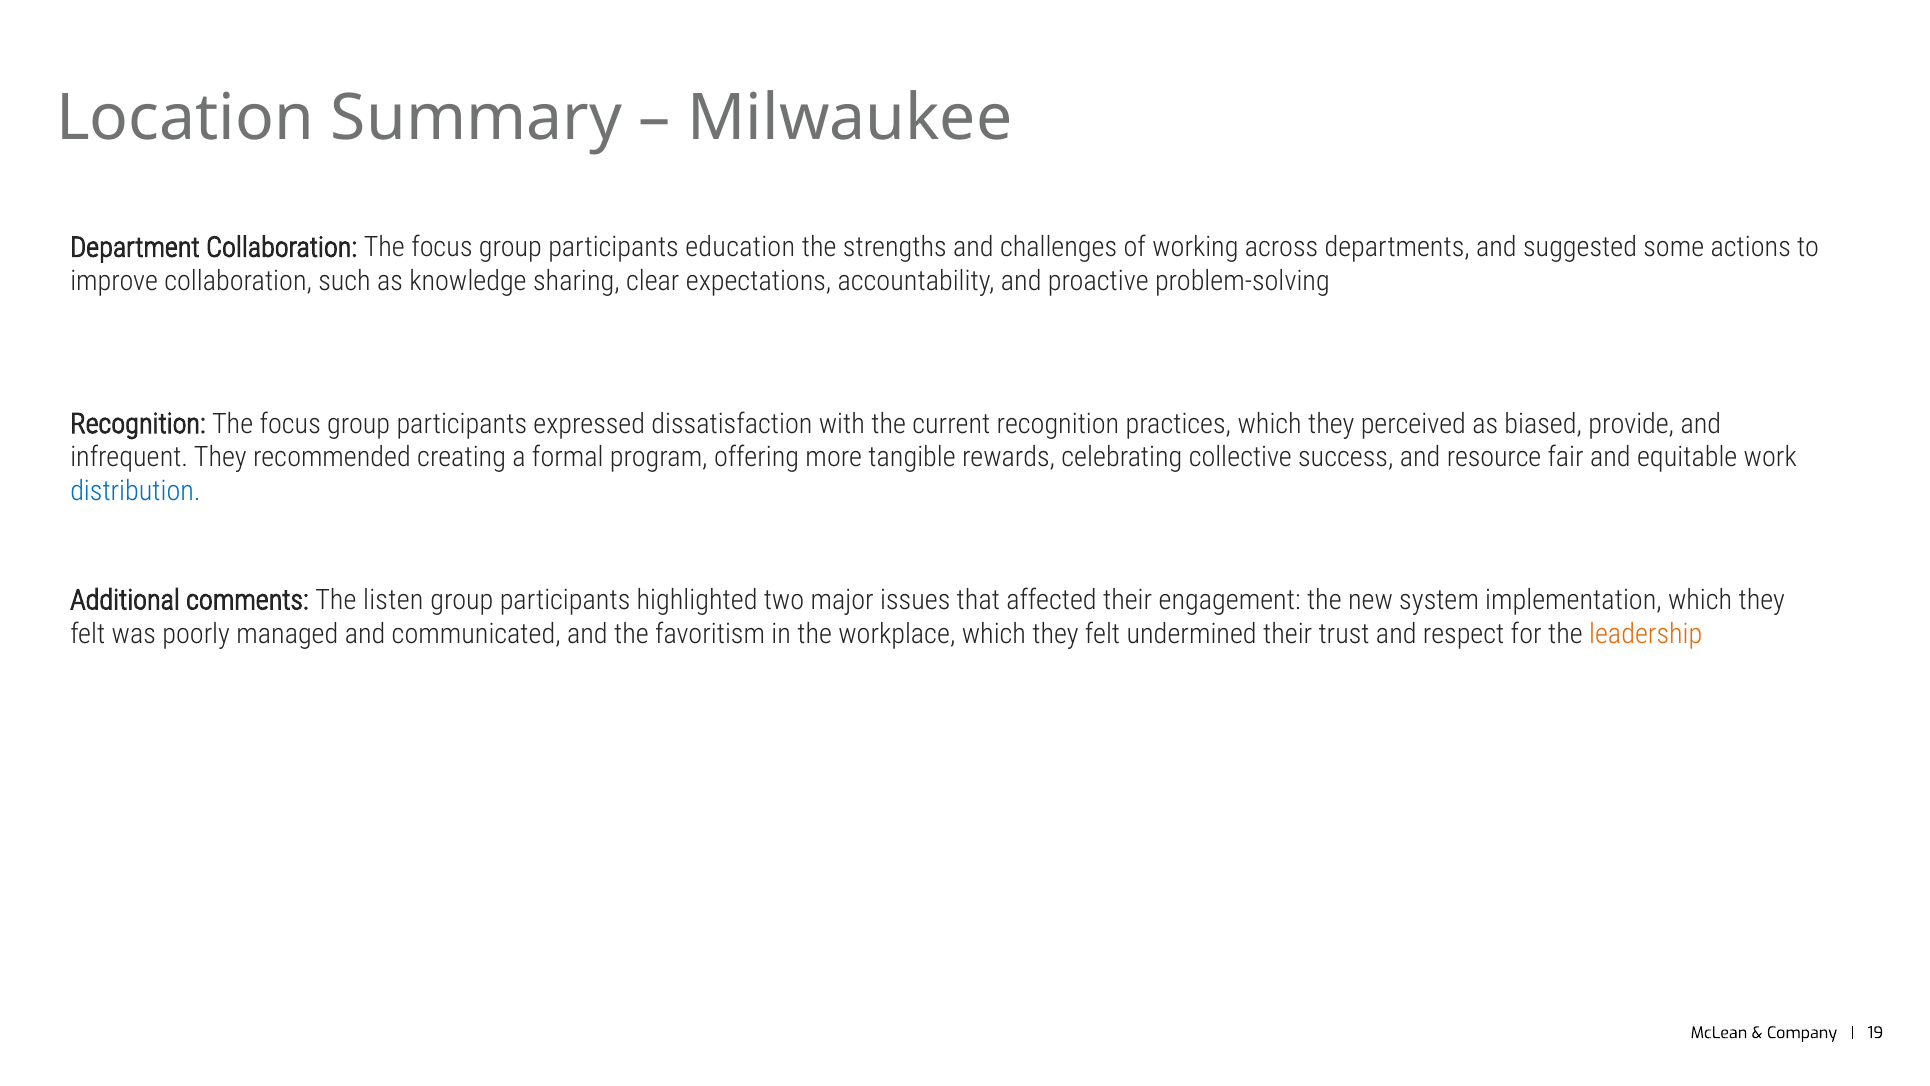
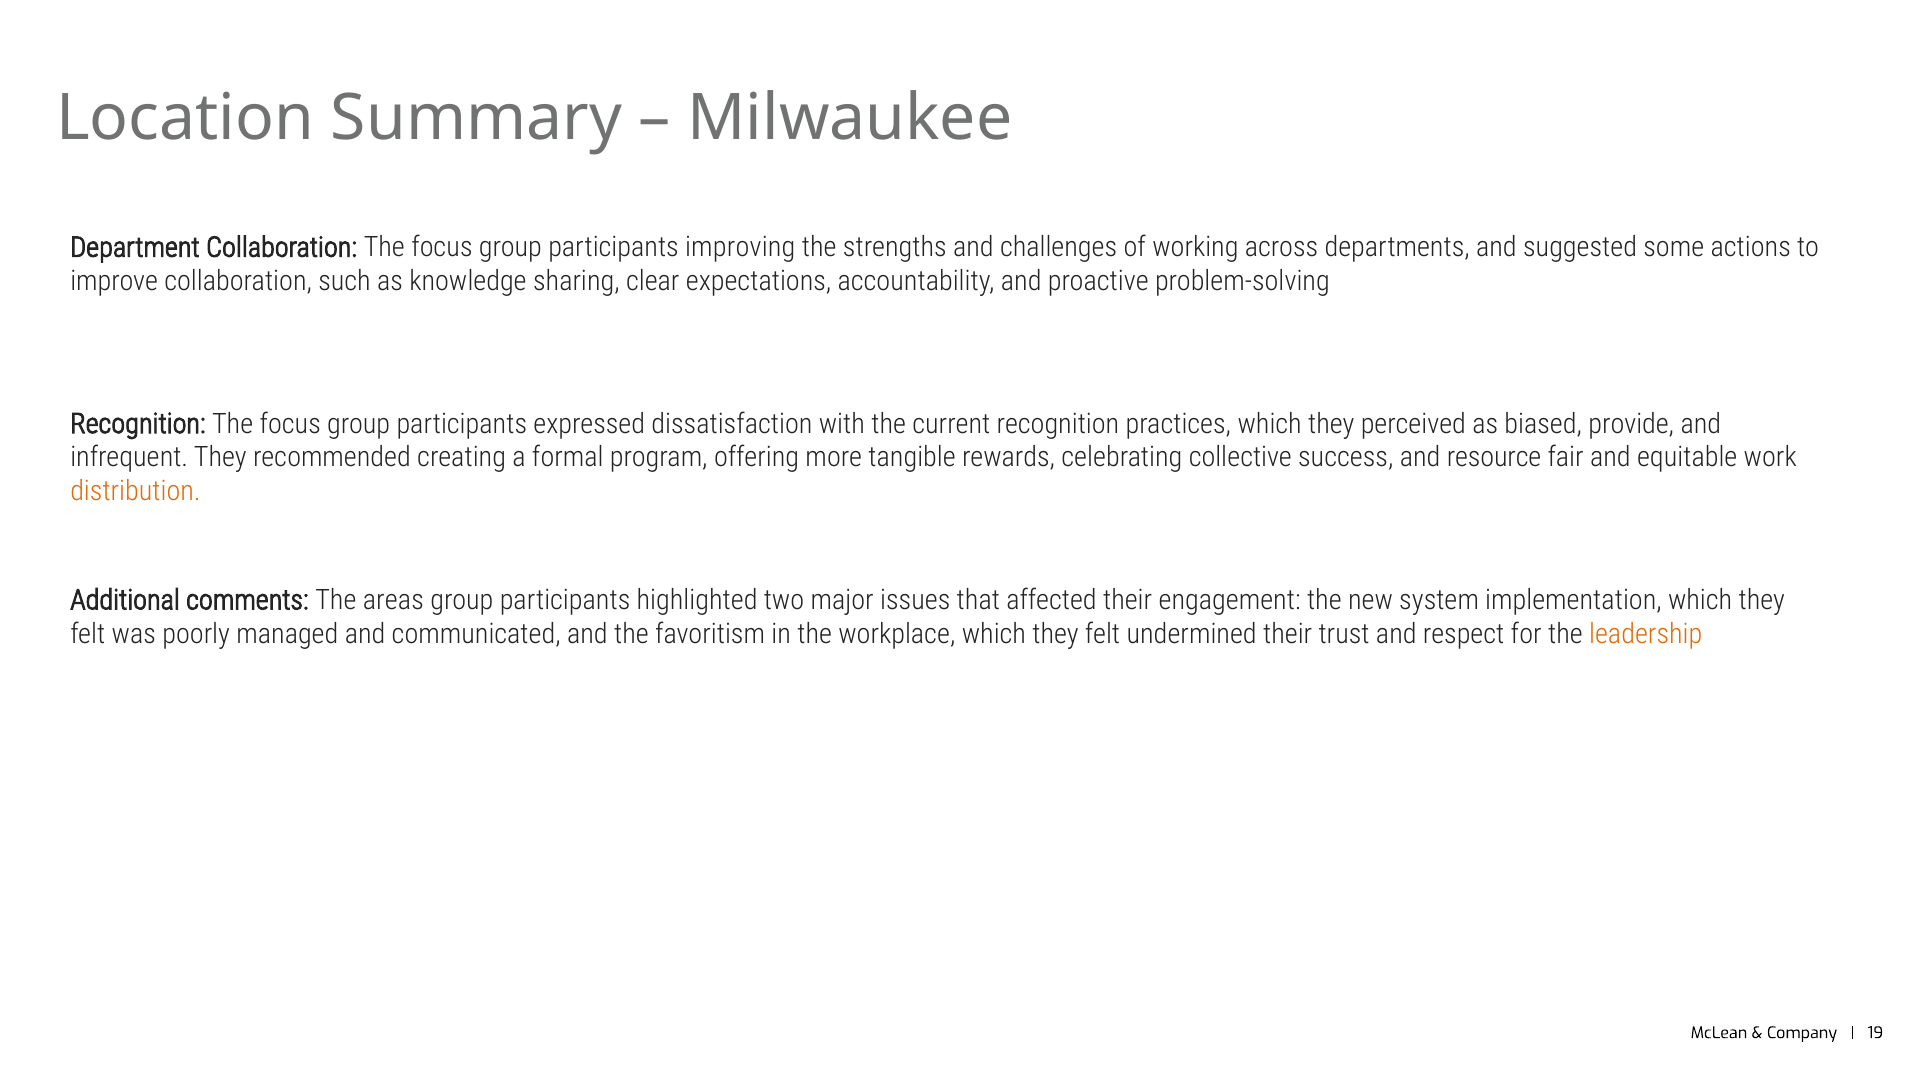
education: education -> improving
distribution colour: blue -> orange
listen: listen -> areas
